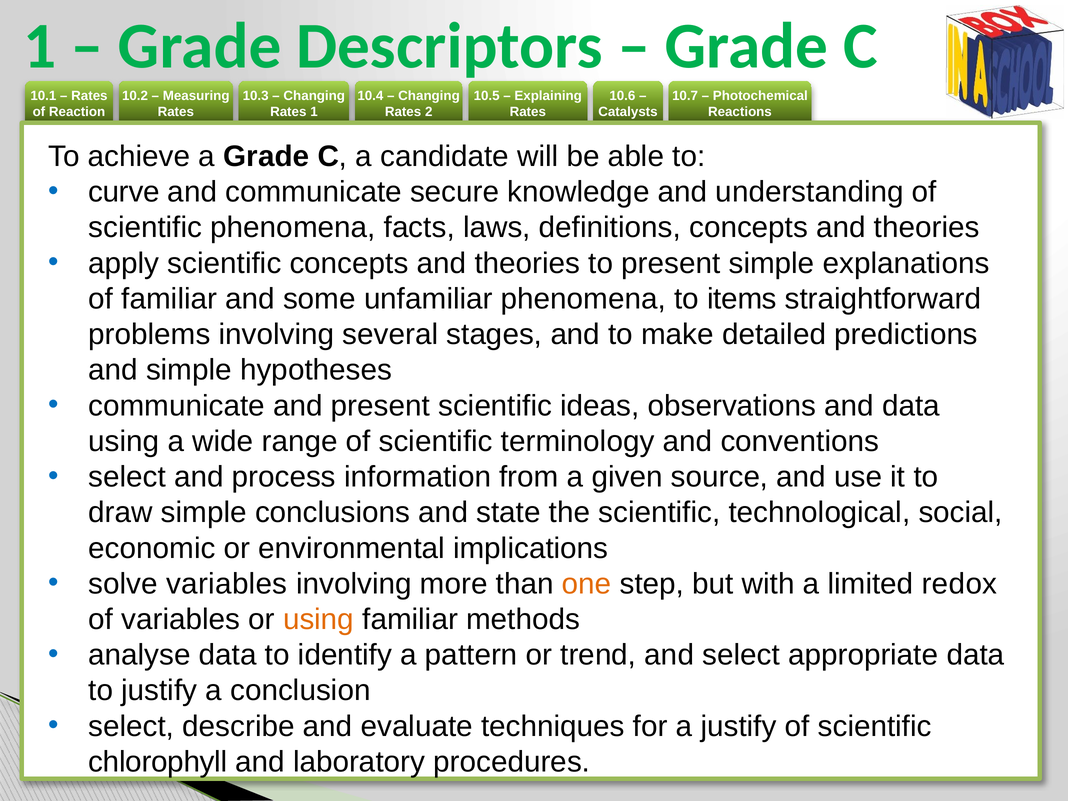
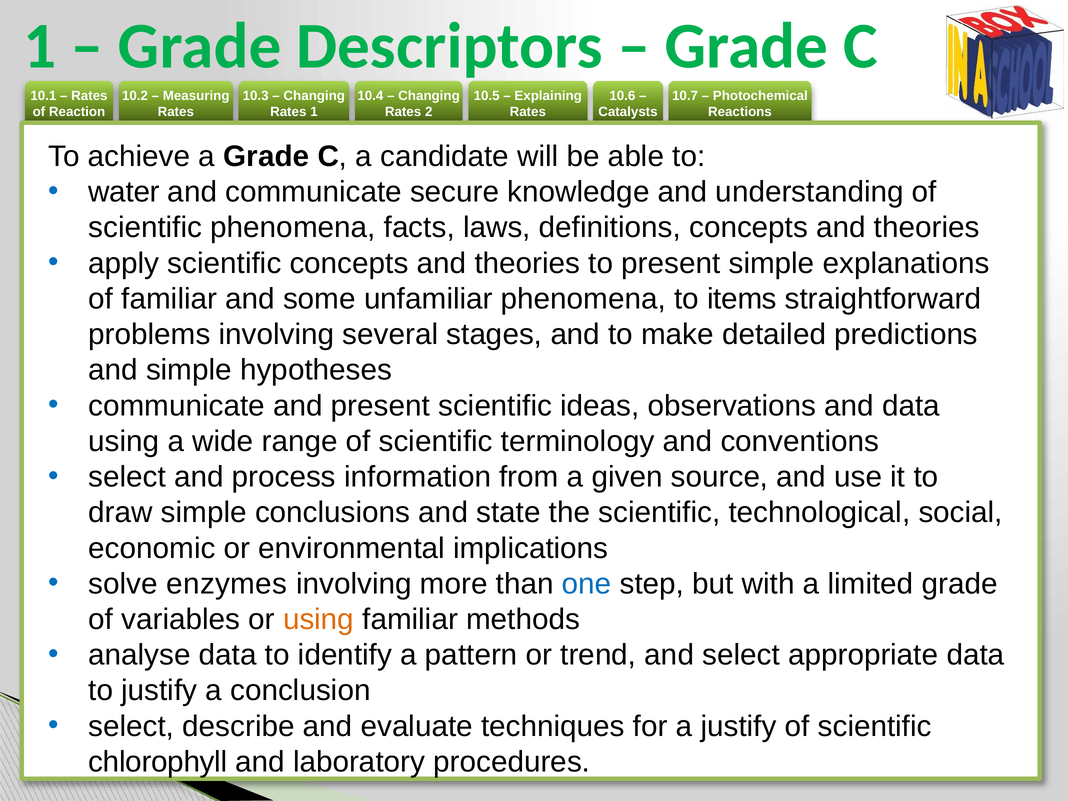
curve: curve -> water
solve variables: variables -> enzymes
one colour: orange -> blue
limited redox: redox -> grade
